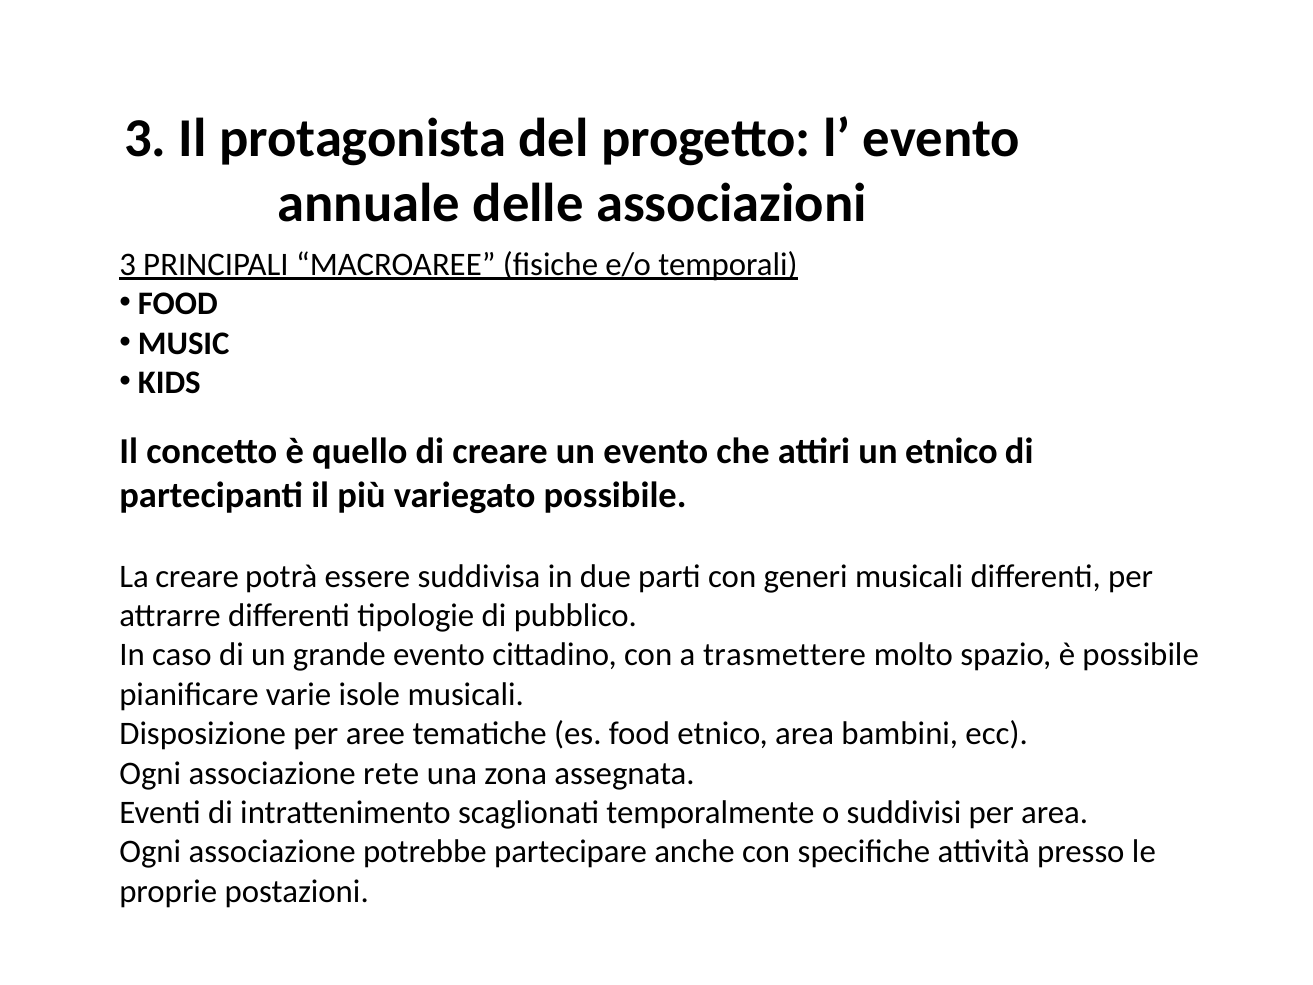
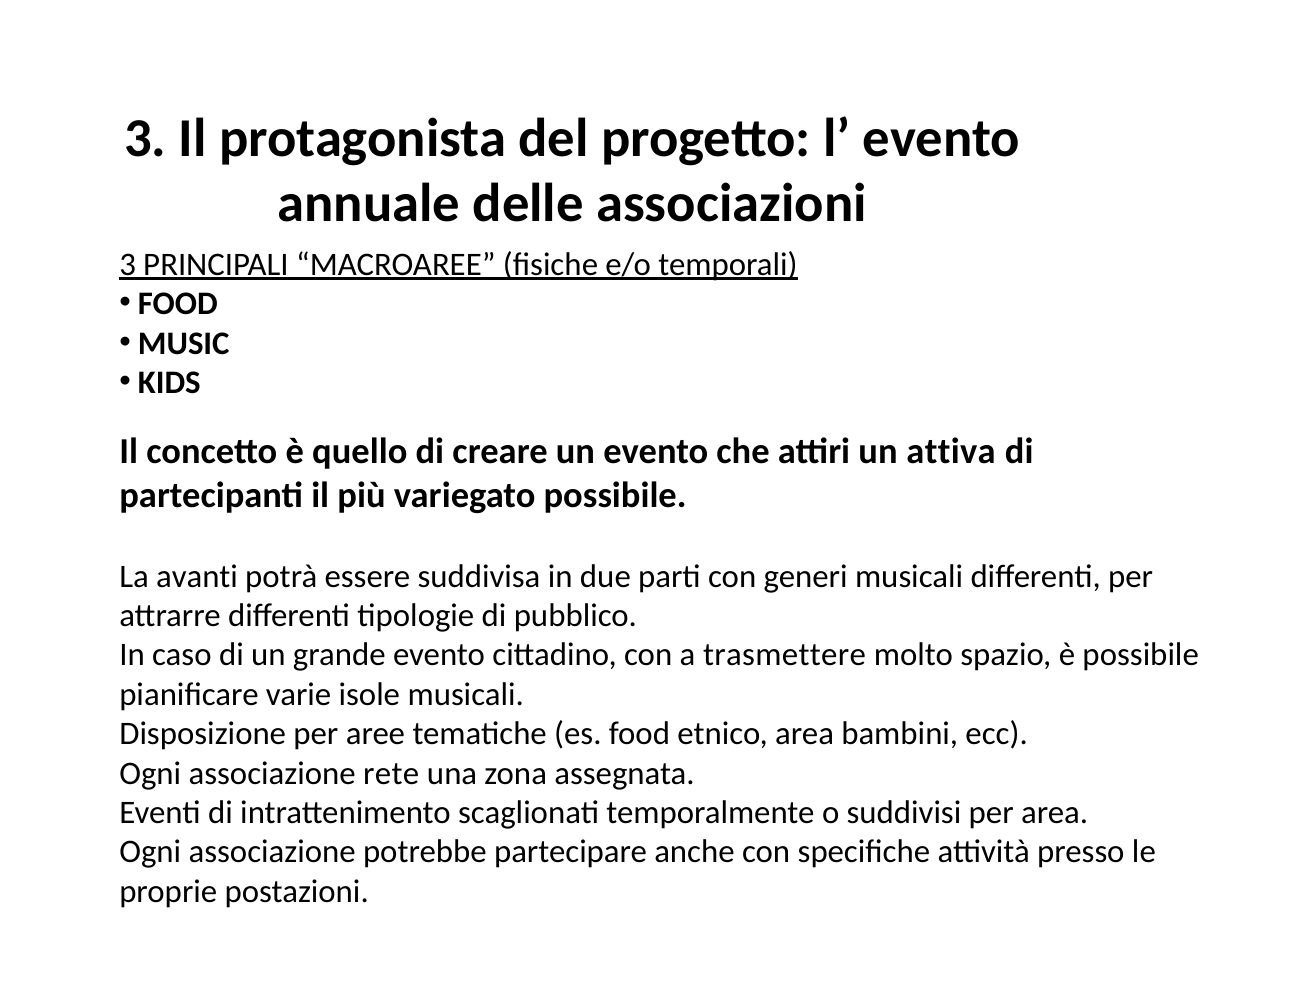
un etnico: etnico -> attiva
La creare: creare -> avanti
